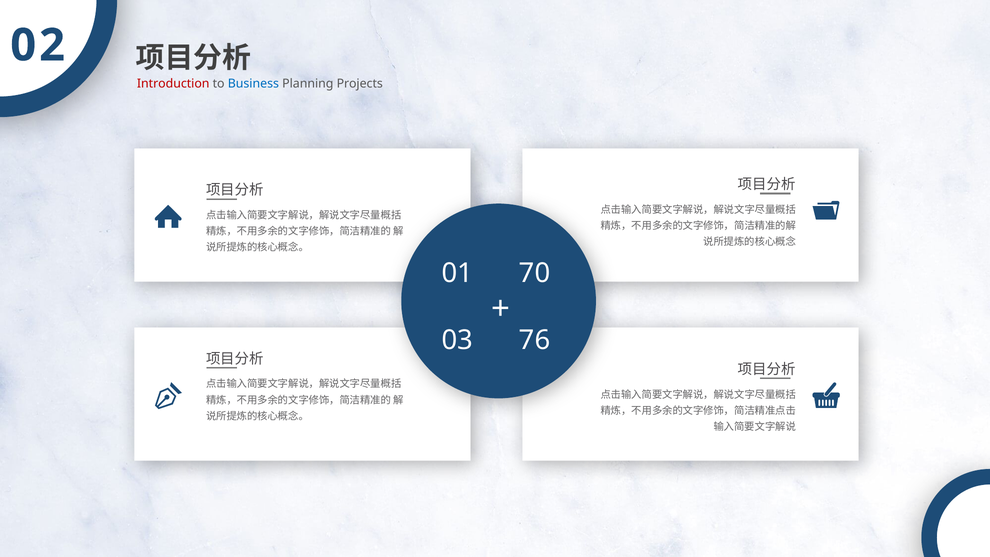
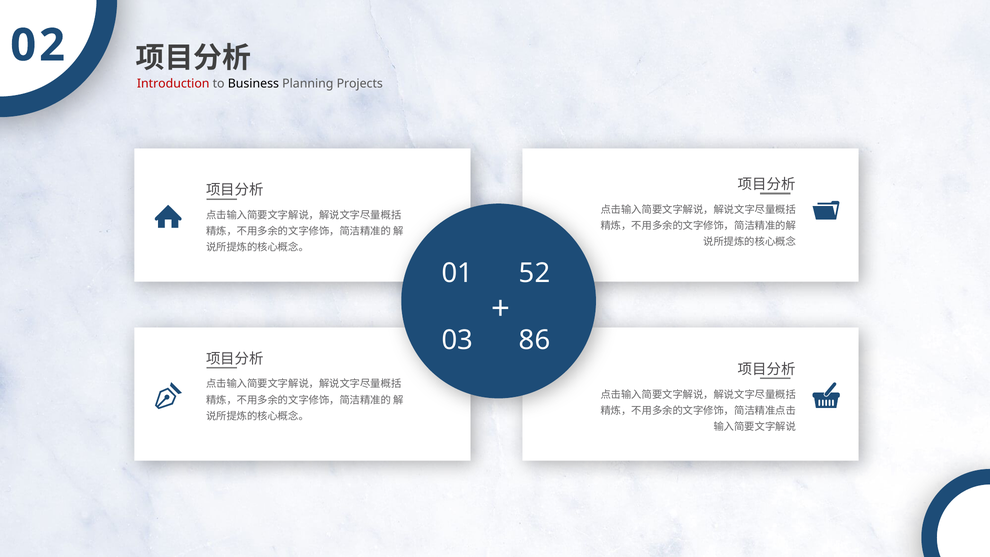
Business colour: blue -> black
70: 70 -> 52
76: 76 -> 86
